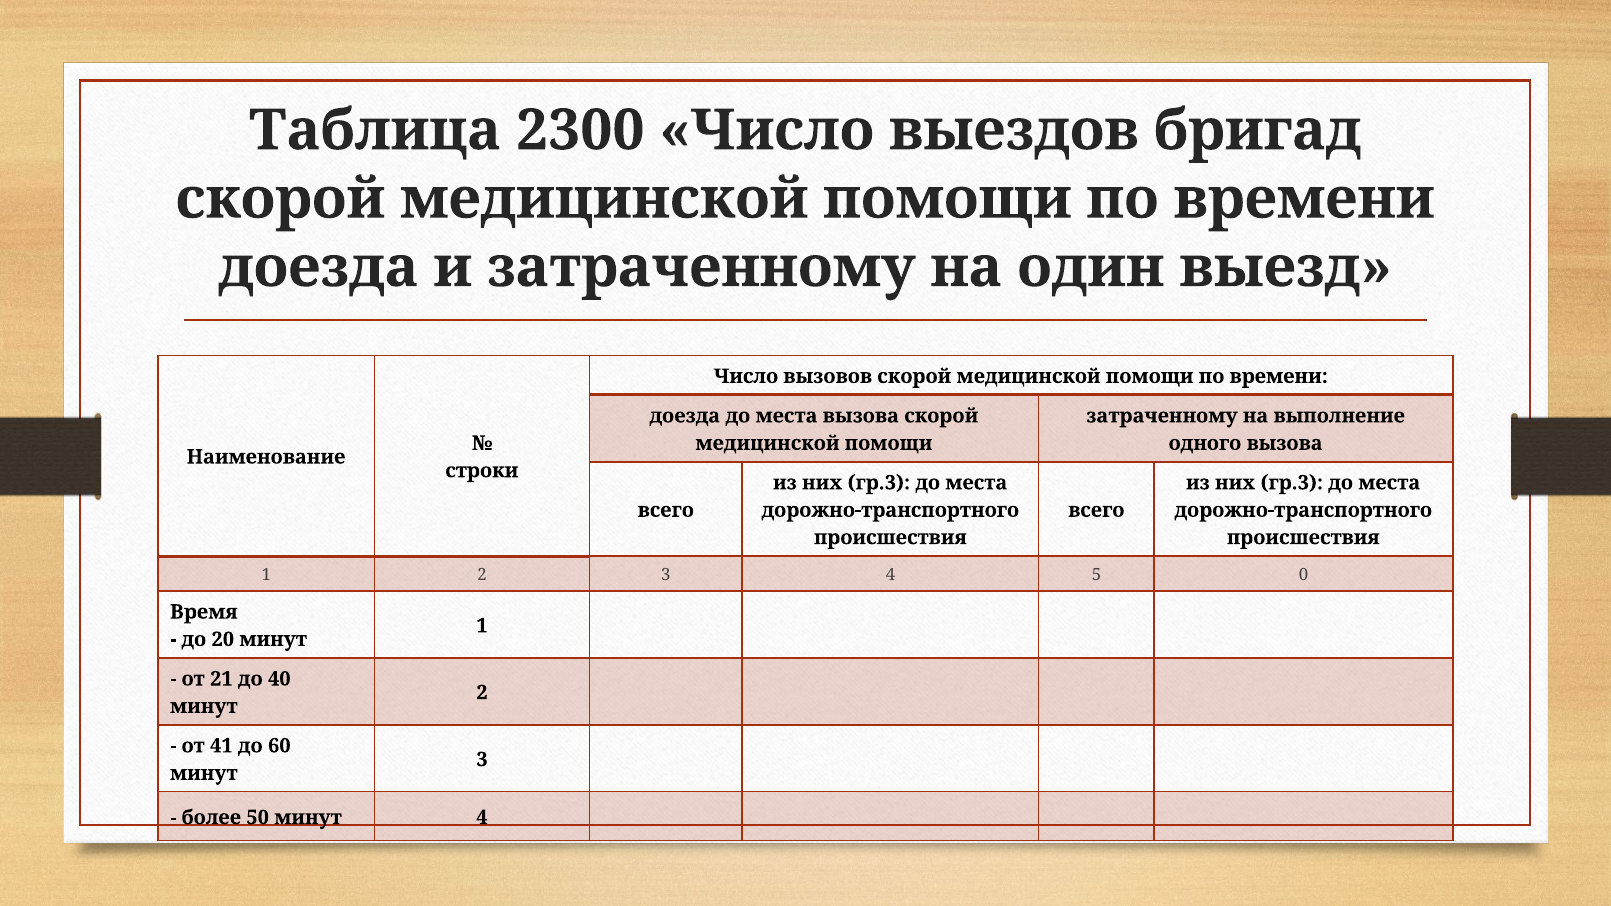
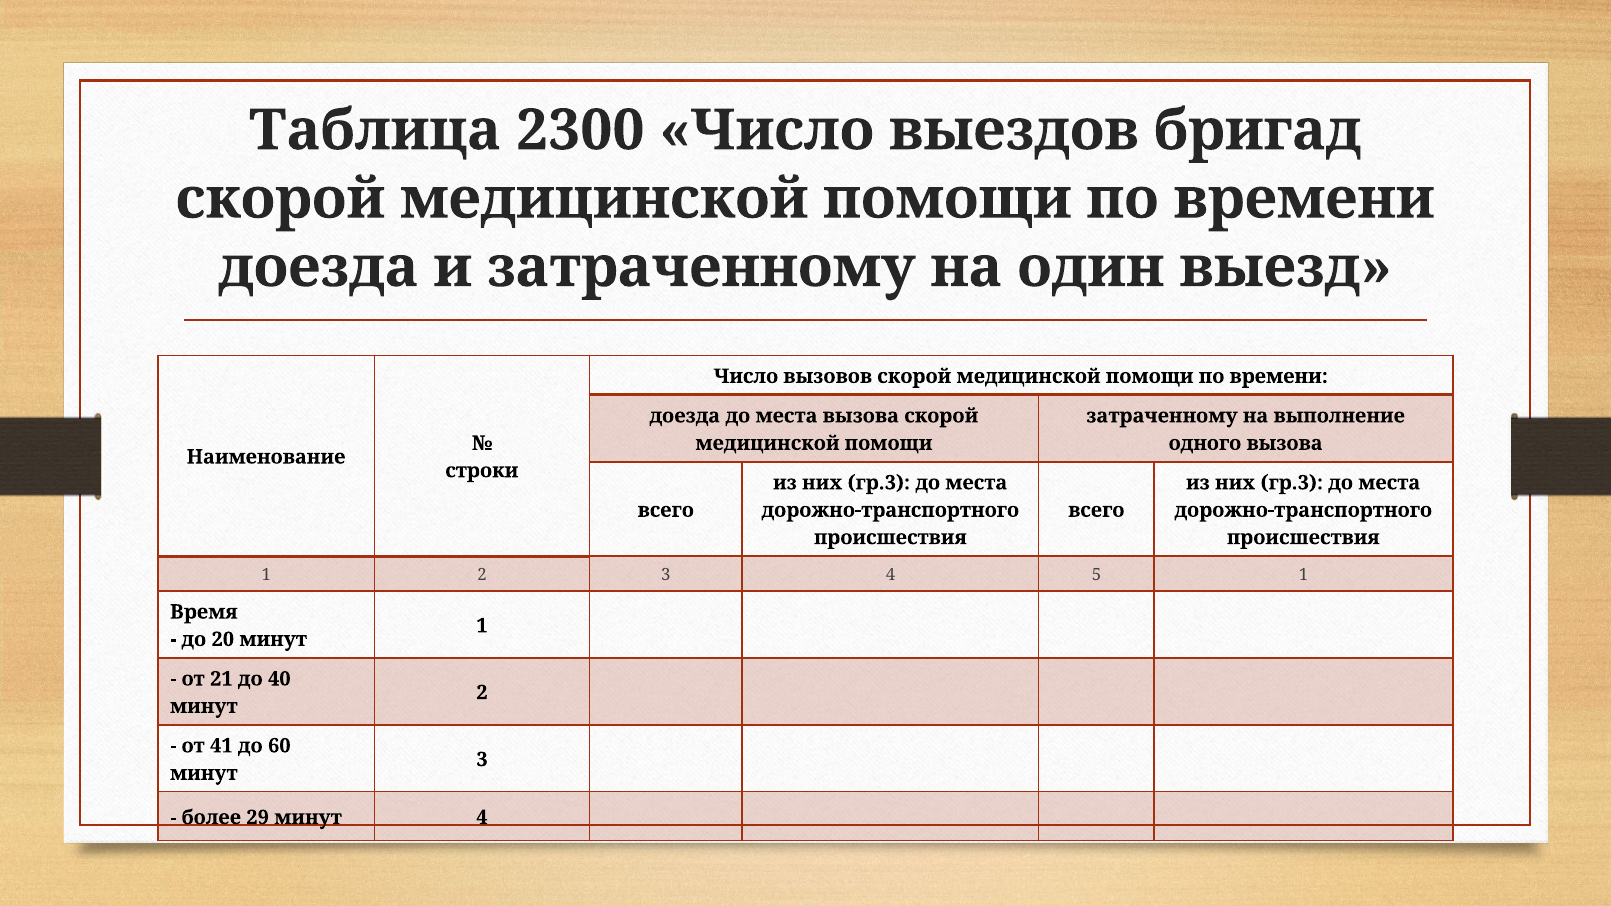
5 0: 0 -> 1
50: 50 -> 29
